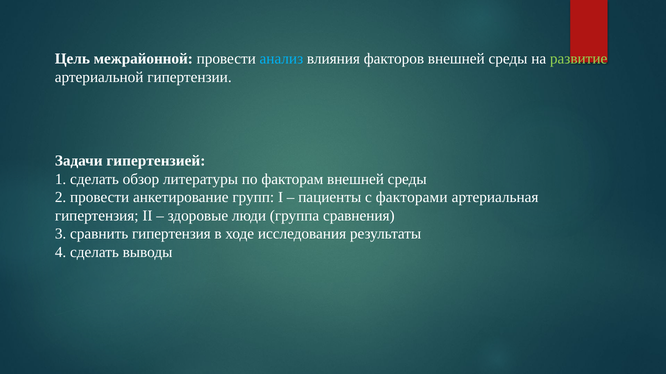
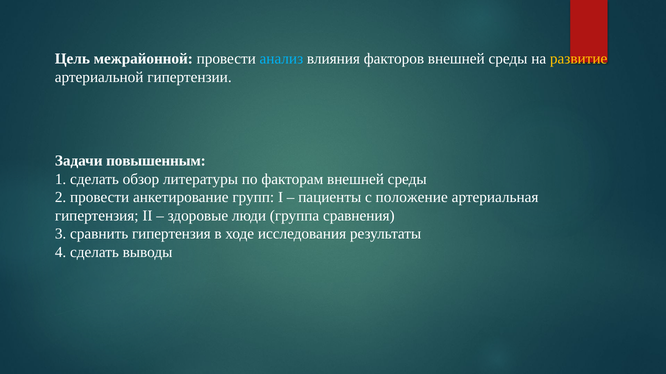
развитие colour: light green -> yellow
гипертензией: гипертензией -> повышенным
факторами: факторами -> положение
